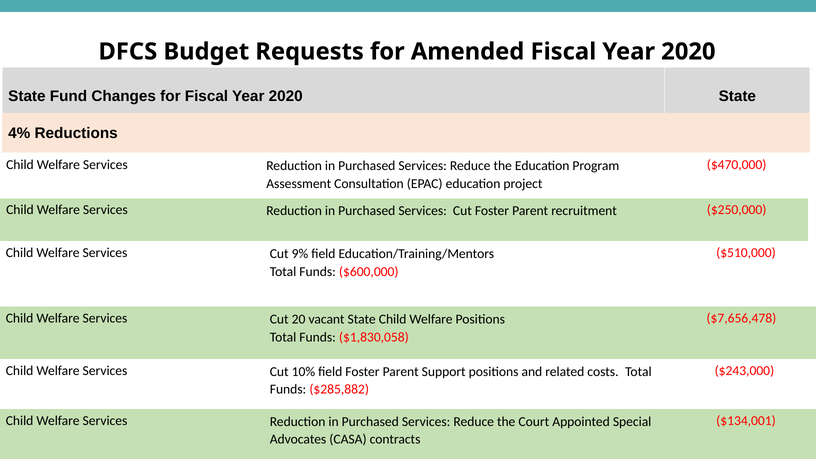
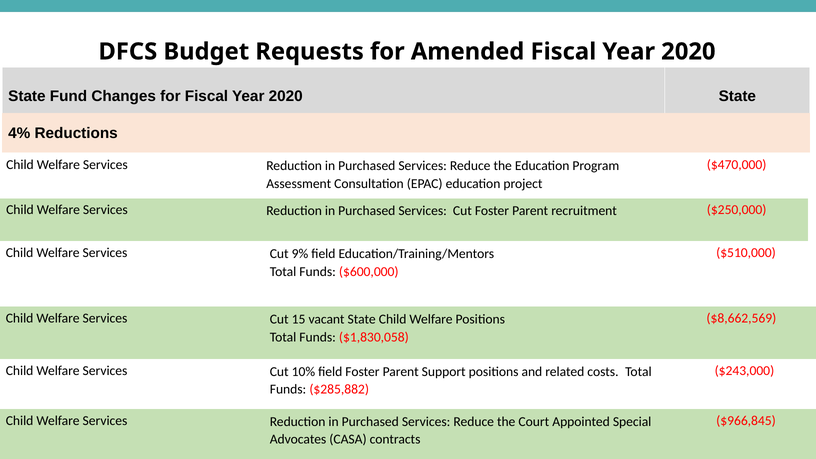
20: 20 -> 15
$7,656,478: $7,656,478 -> $8,662,569
$134,001: $134,001 -> $966,845
